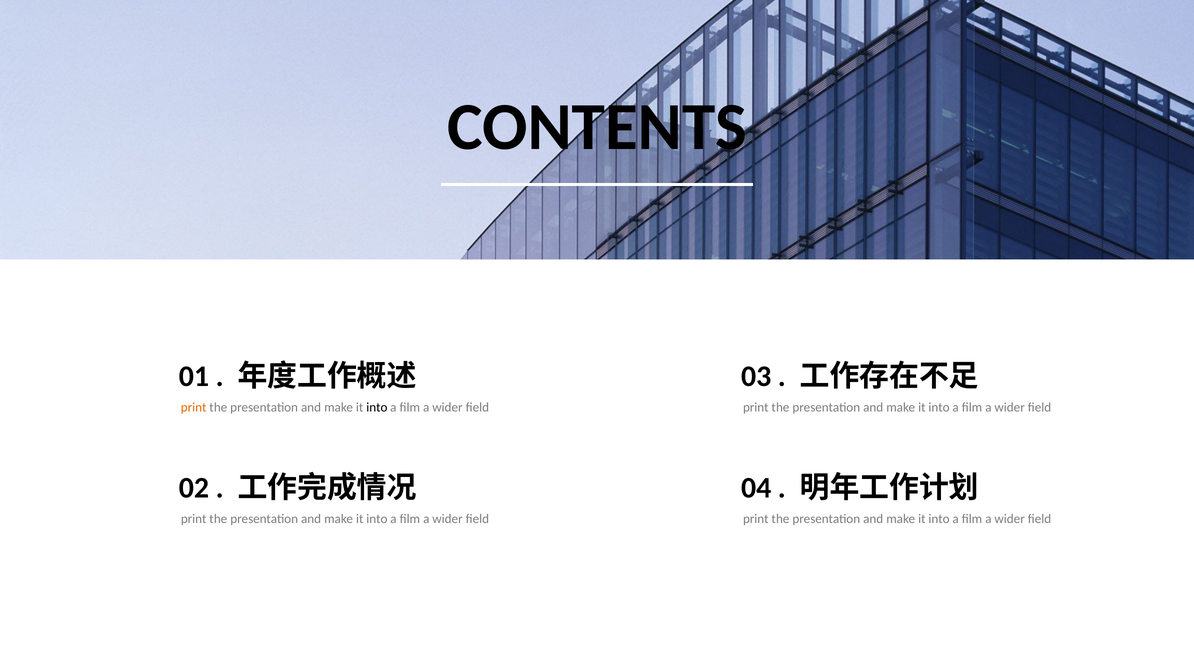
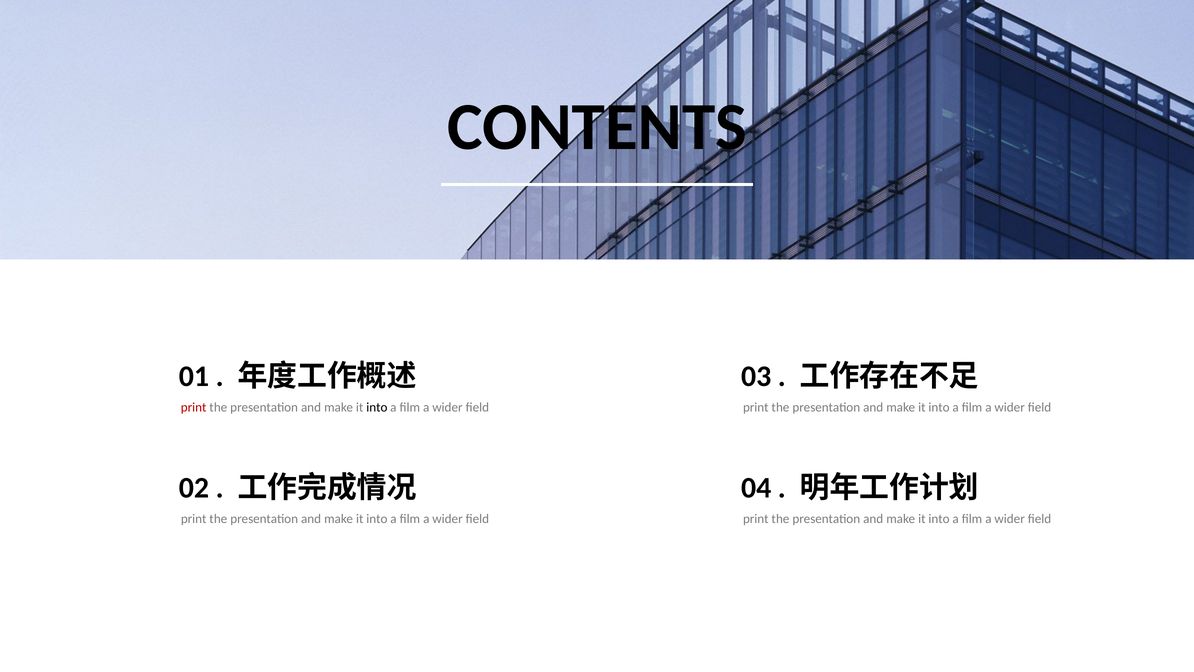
print at (194, 407) colour: orange -> red
